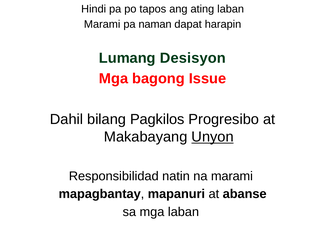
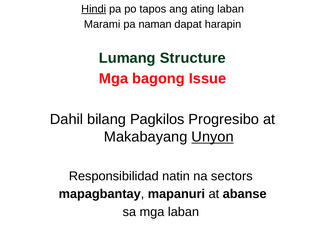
Hindi underline: none -> present
Desisyon: Desisyon -> Structure
na marami: marami -> sectors
